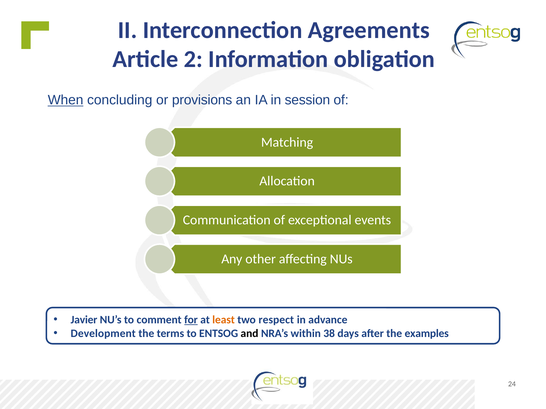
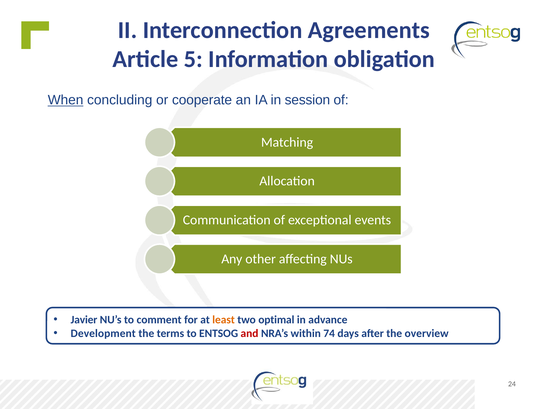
2: 2 -> 5
provisions: provisions -> cooperate
for underline: present -> none
respect: respect -> optimal
and colour: black -> red
38: 38 -> 74
examples: examples -> overview
